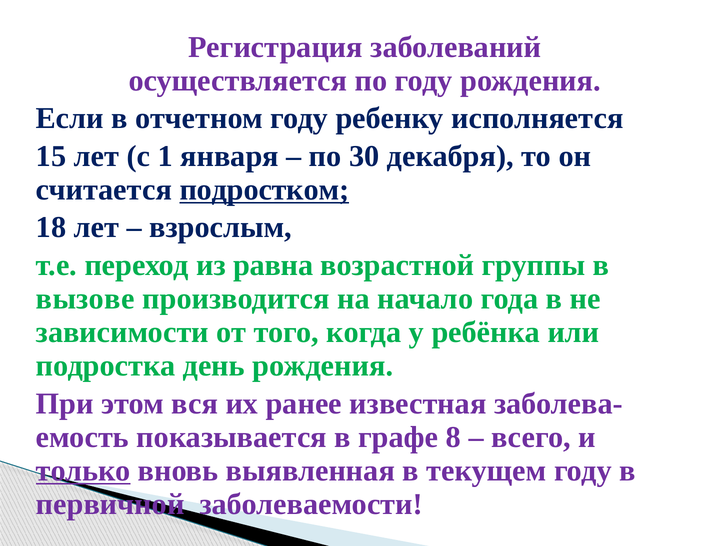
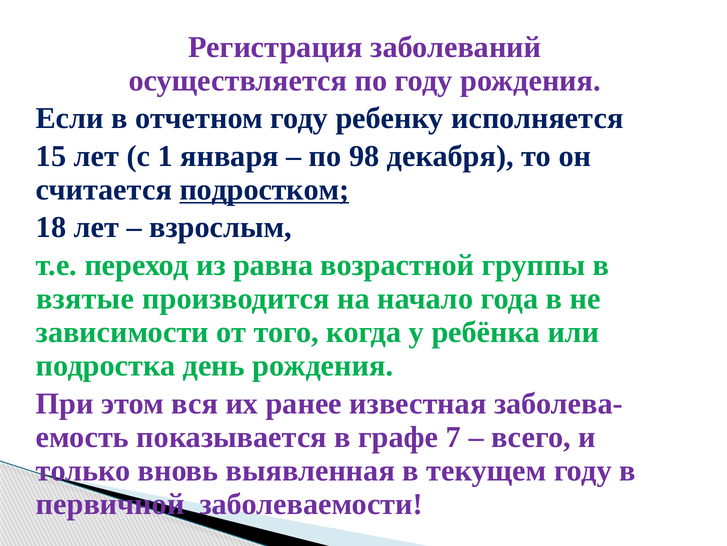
30: 30 -> 98
вызове: вызове -> взятые
8: 8 -> 7
только underline: present -> none
